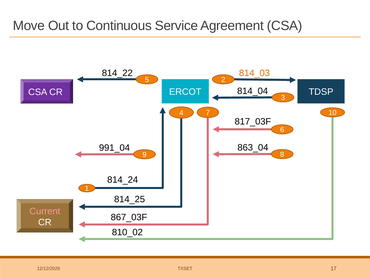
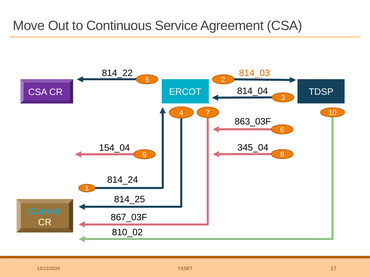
817_03F: 817_03F -> 863_03F
863_04: 863_04 -> 345_04
991_04: 991_04 -> 154_04
Current colour: pink -> light blue
